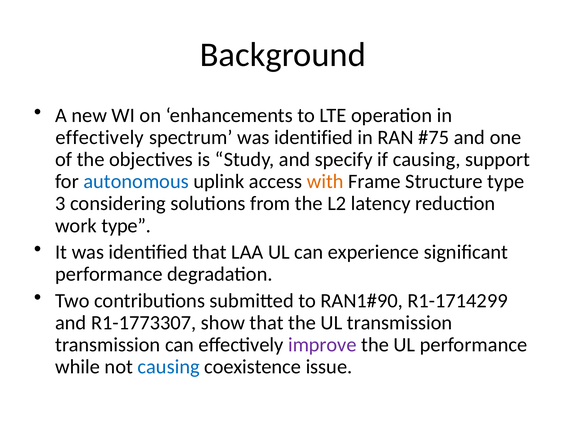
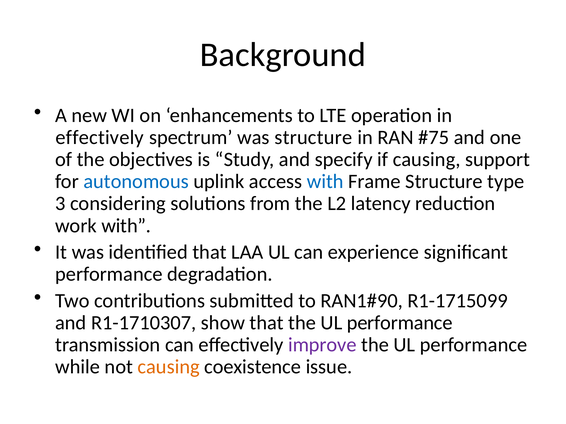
spectrum was identified: identified -> structure
with at (325, 182) colour: orange -> blue
work type: type -> with
R1-1714299: R1-1714299 -> R1-1715099
R1-1773307: R1-1773307 -> R1-1710307
that the UL transmission: transmission -> performance
causing at (169, 367) colour: blue -> orange
